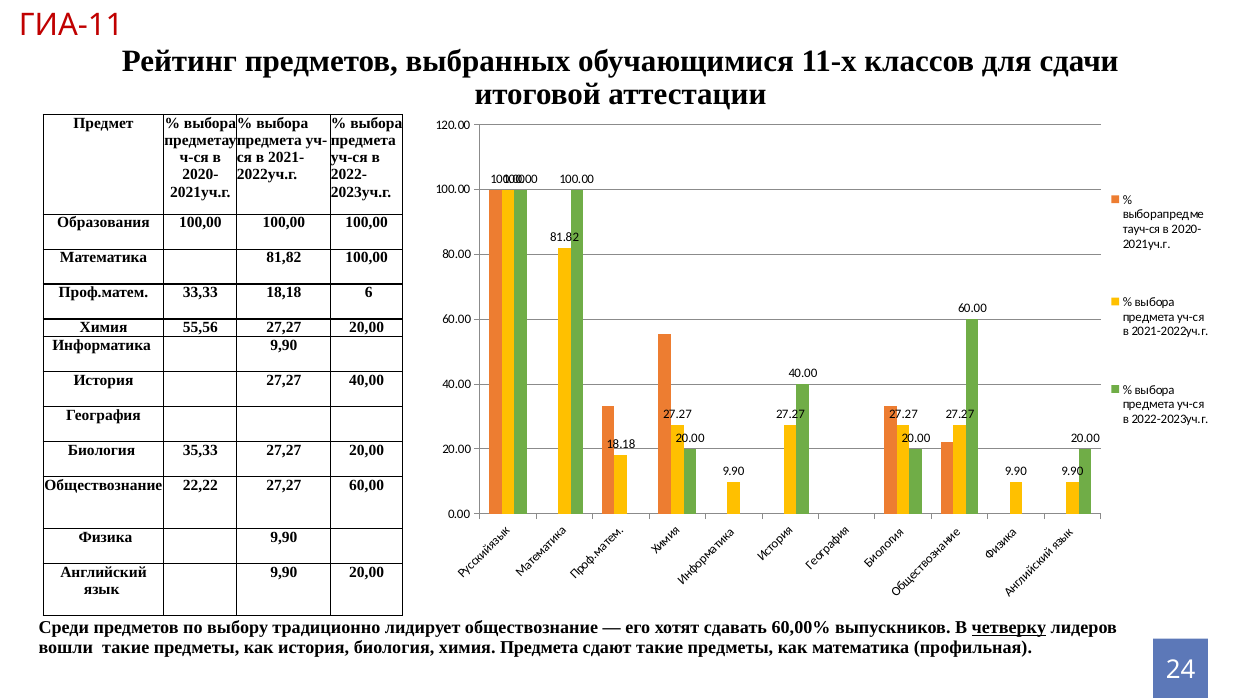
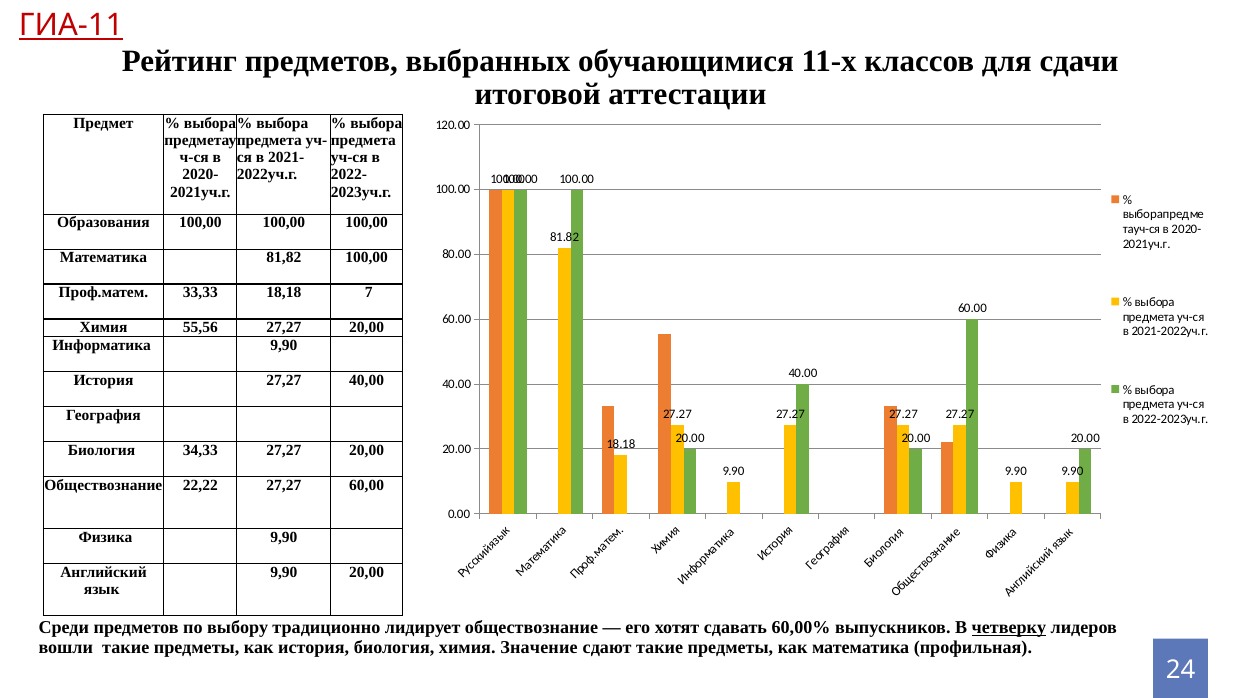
ГИА-11 underline: none -> present
6: 6 -> 7
35,33: 35,33 -> 34,33
химия Предмета: Предмета -> Значение
